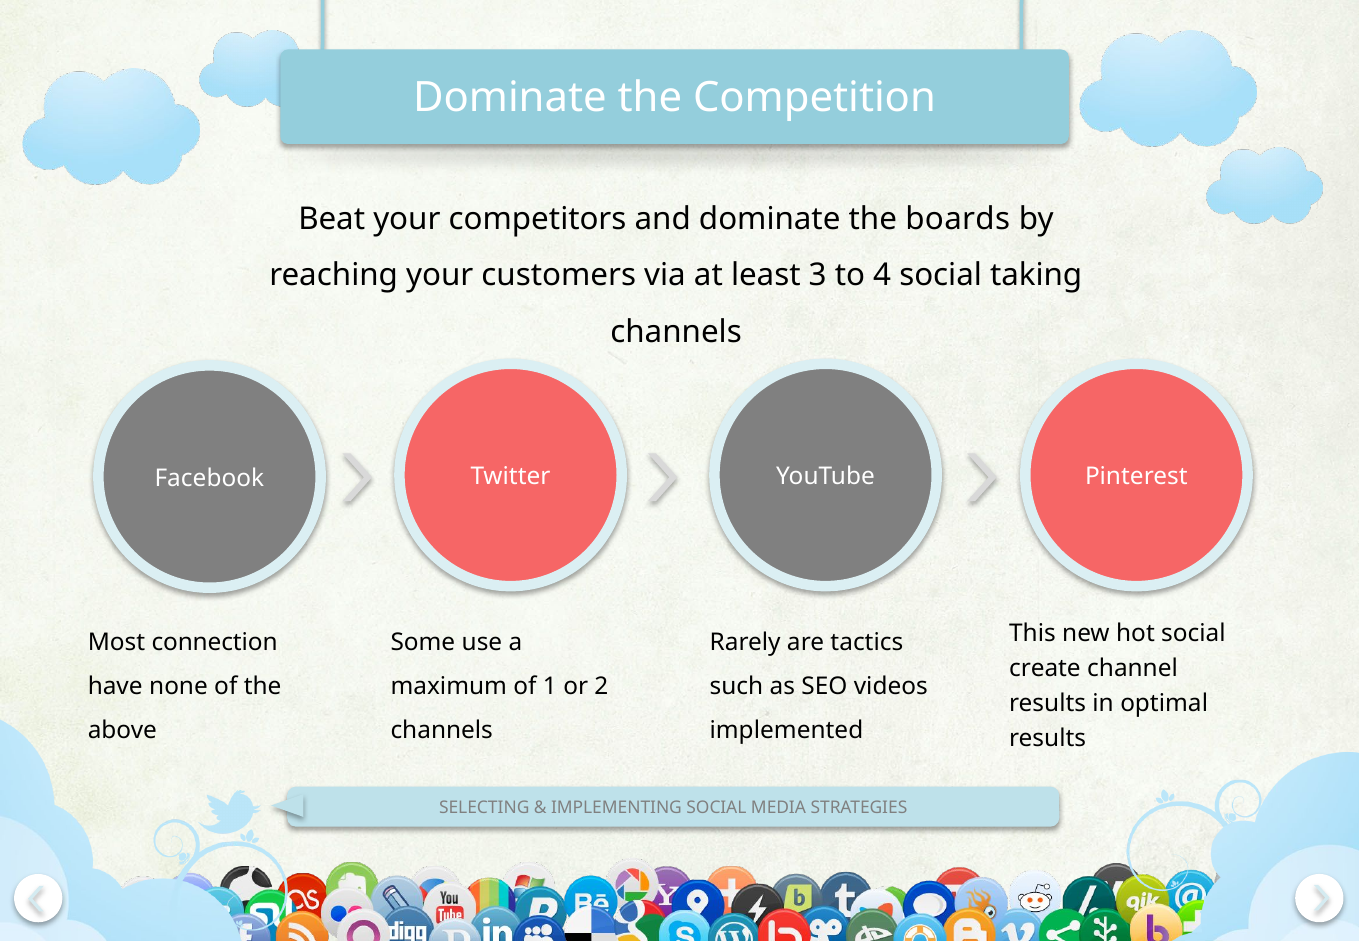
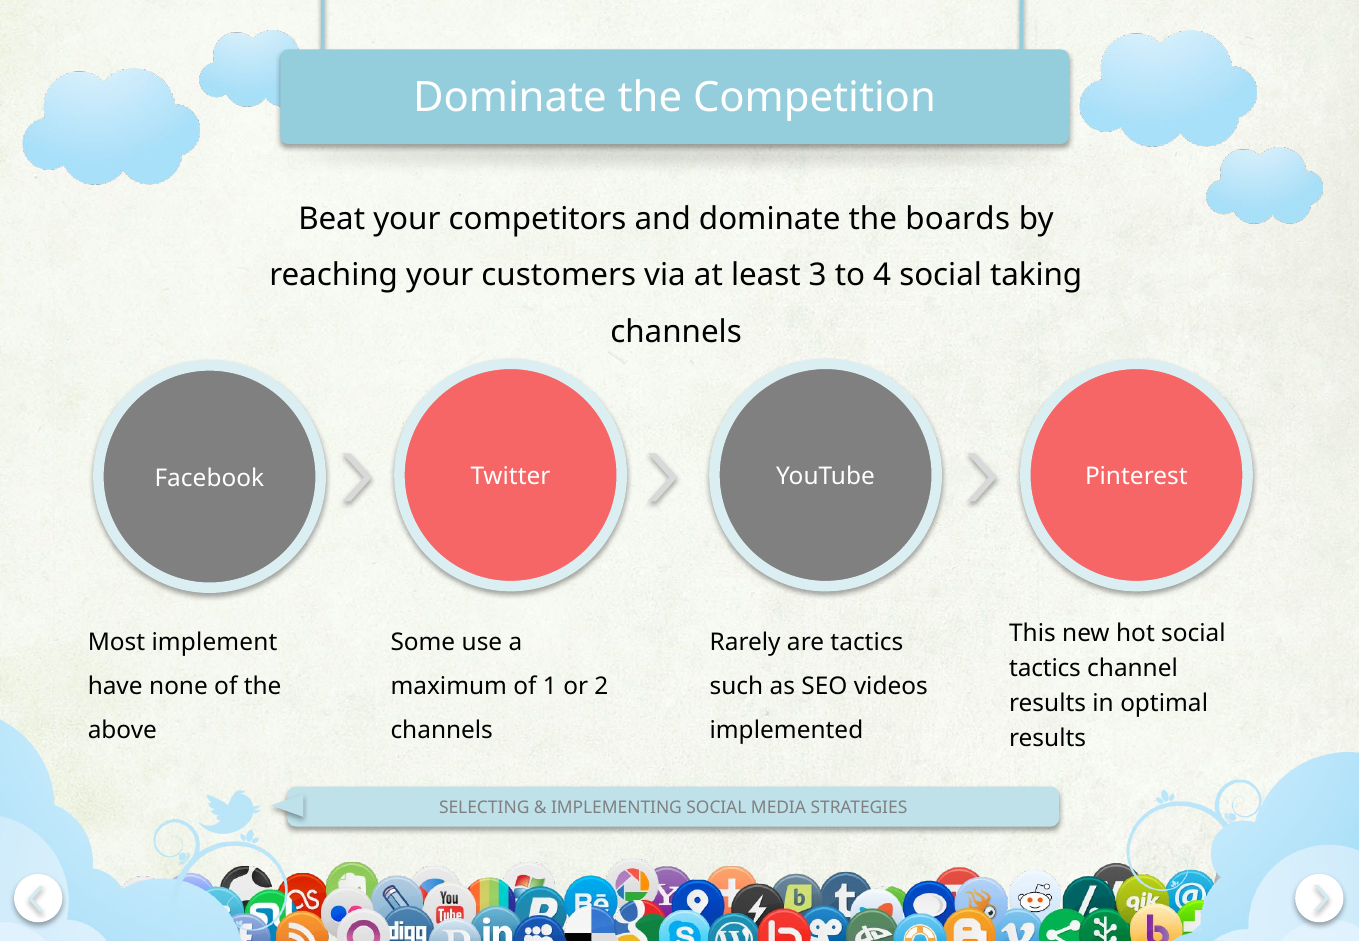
connection: connection -> implement
create at (1045, 668): create -> tactics
